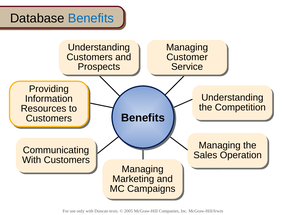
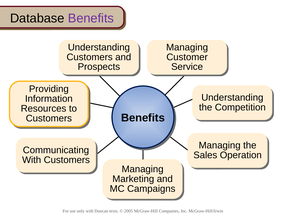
Benefits at (91, 18) colour: blue -> purple
